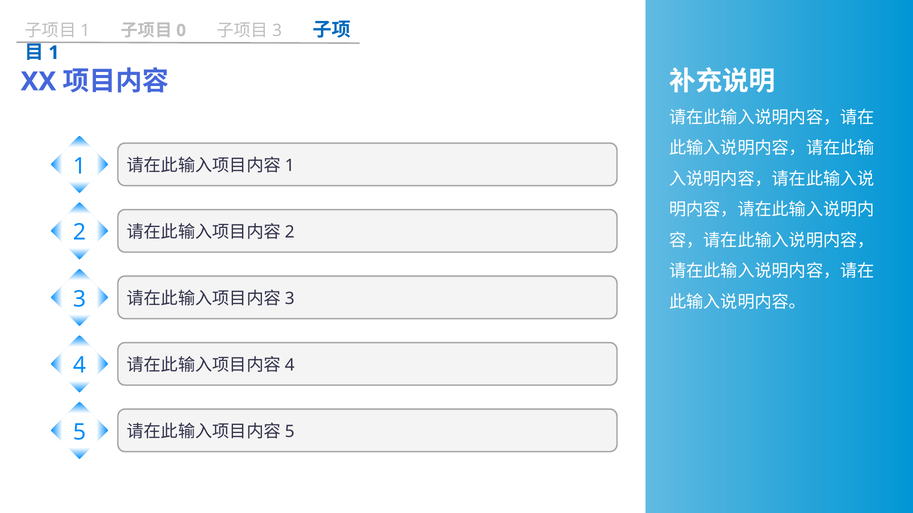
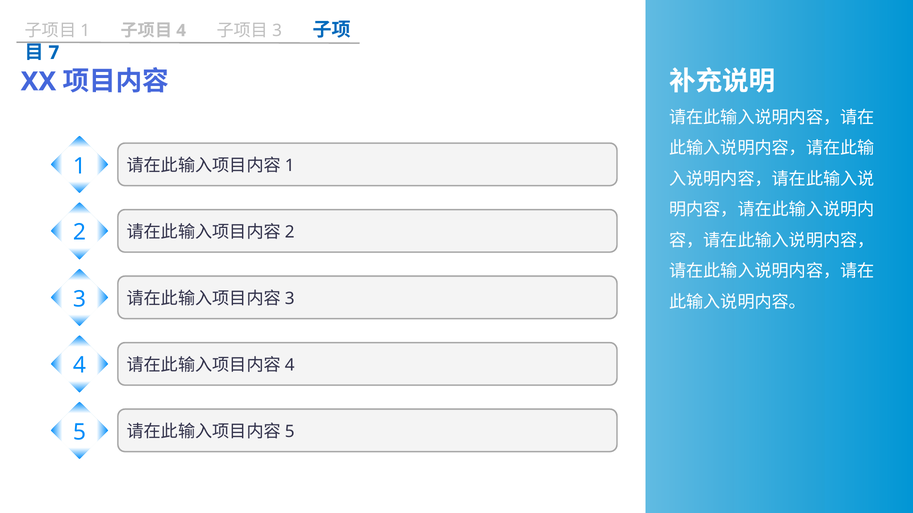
0 at (181, 31): 0 -> 4
1 at (54, 53): 1 -> 7
